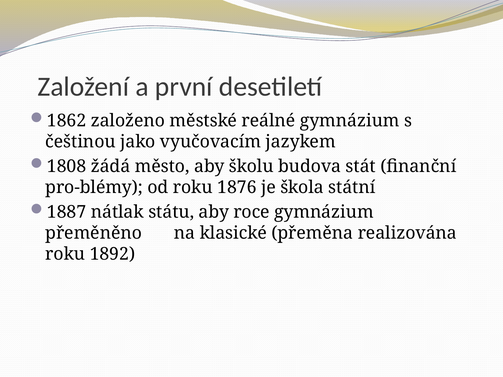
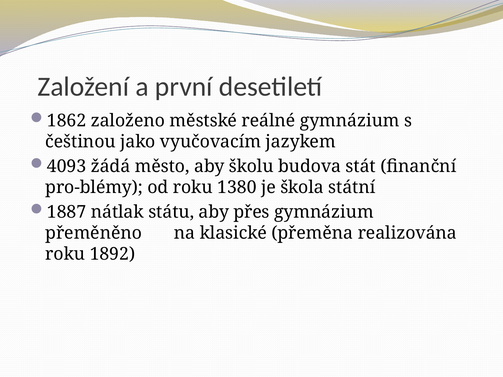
1808: 1808 -> 4093
1876: 1876 -> 1380
roce: roce -> přes
